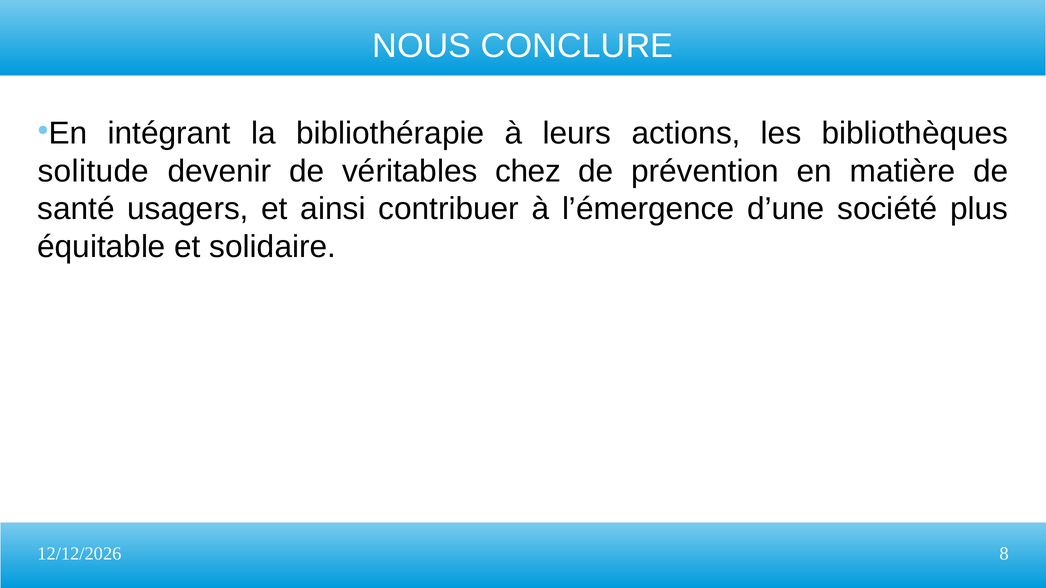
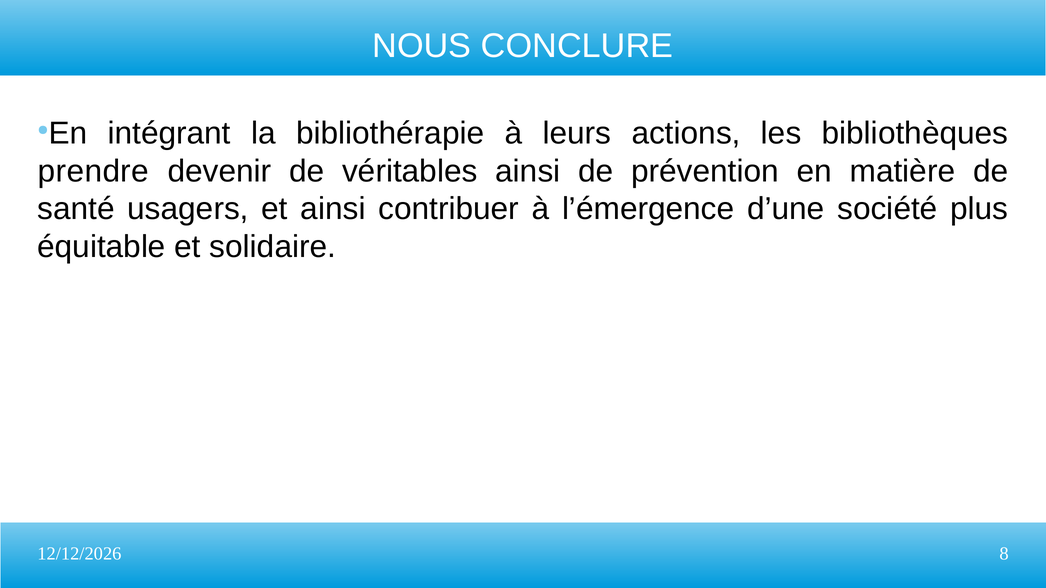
solitude: solitude -> prendre
véritables chez: chez -> ainsi
